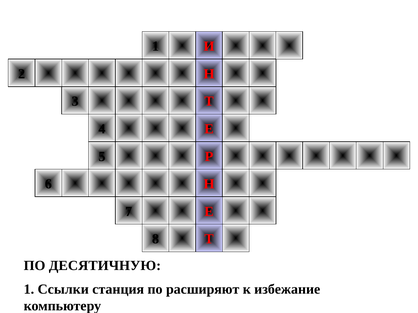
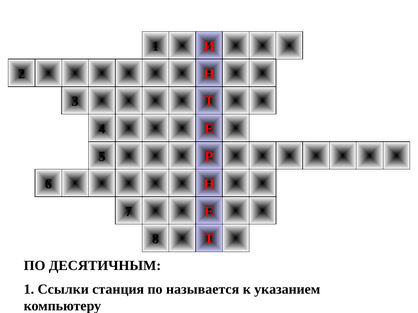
ДЕСЯТИЧНУЮ: ДЕСЯТИЧНУЮ -> ДЕСЯТИЧНЫМ
расширяют: расширяют -> называется
избежание: избежание -> указанием
